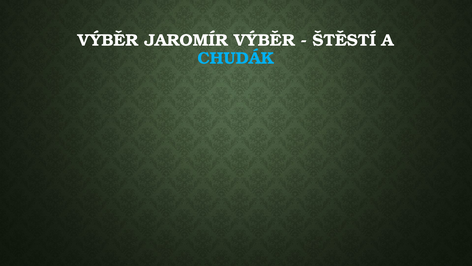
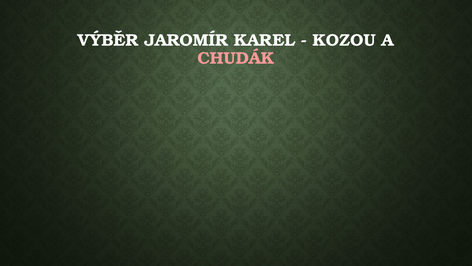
JAROMÍR VÝBĚR: VÝBĚR -> KAREL
ŠTĚSTÍ: ŠTĚSTÍ -> KOZOU
CHUDÁK colour: light blue -> pink
